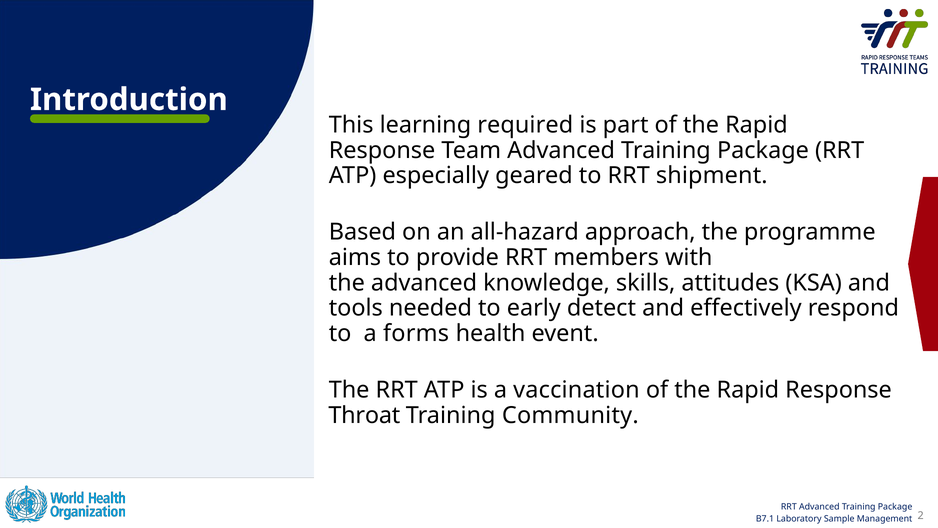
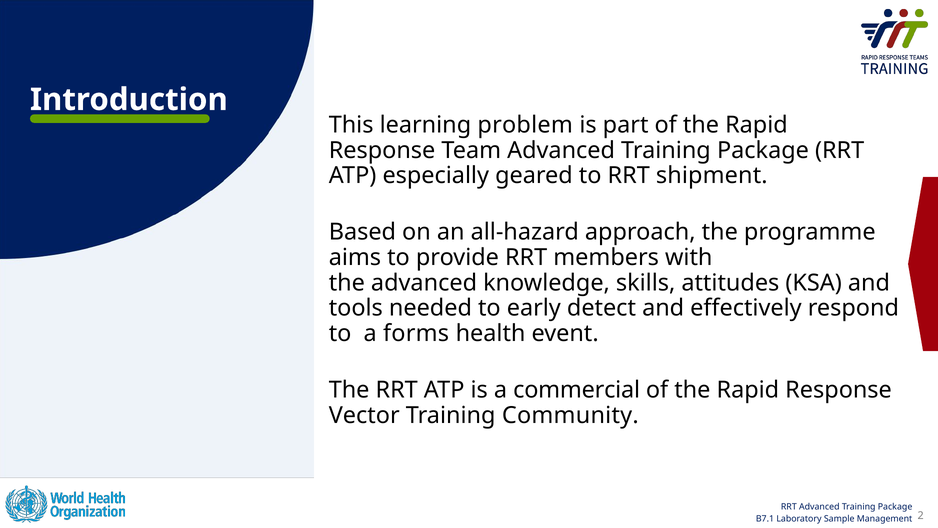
required: required -> problem
vaccination: vaccination -> commercial
Throat: Throat -> Vector
